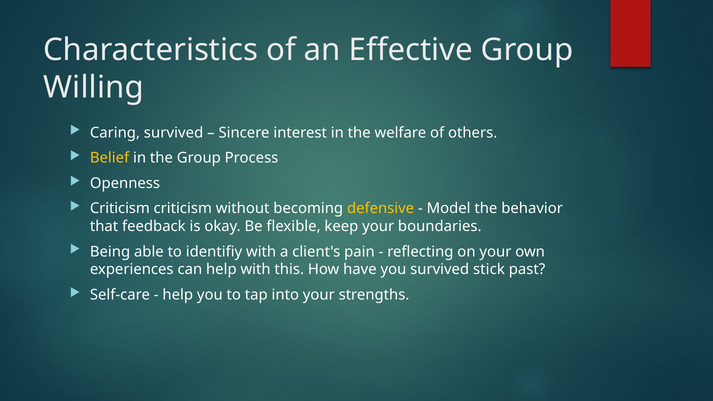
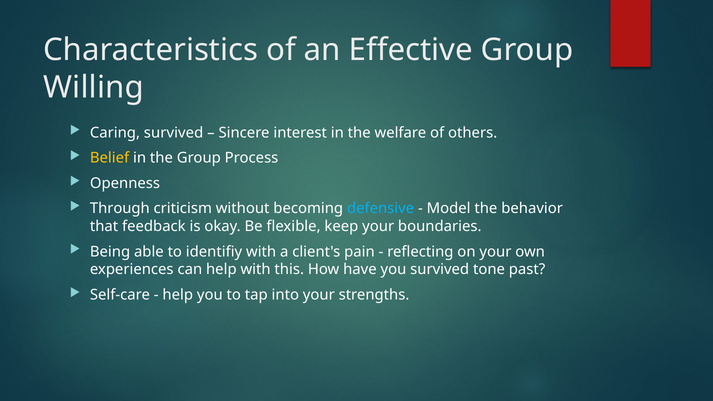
Criticism at (120, 209): Criticism -> Through
defensive colour: yellow -> light blue
stick: stick -> tone
